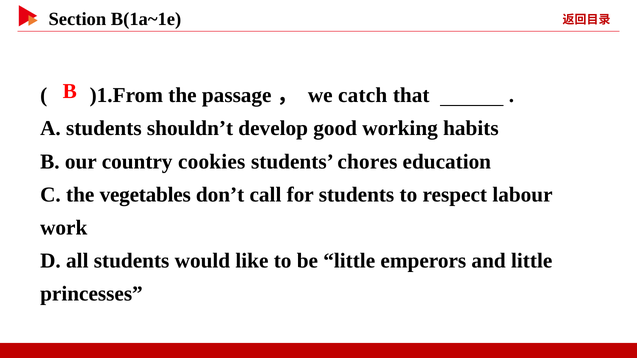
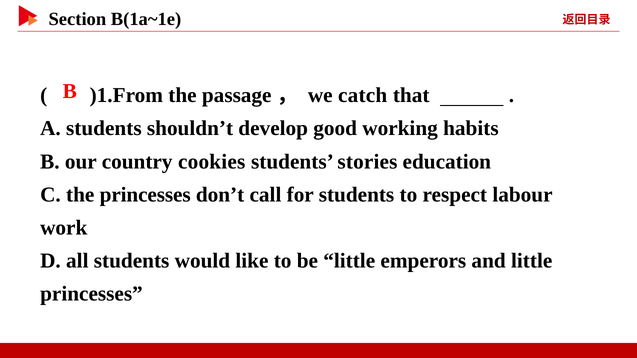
chores: chores -> stories
the vegetables: vegetables -> princesses
